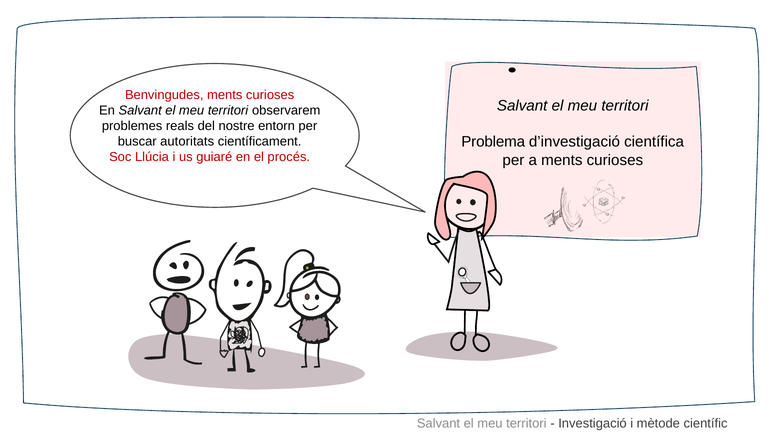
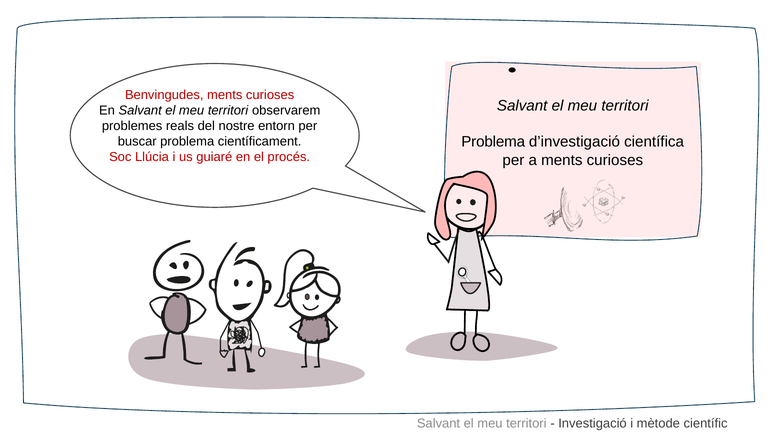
buscar autoritats: autoritats -> problema
